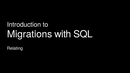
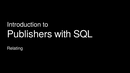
Migrations: Migrations -> Publishers
